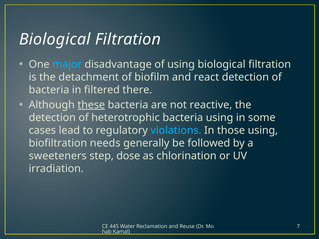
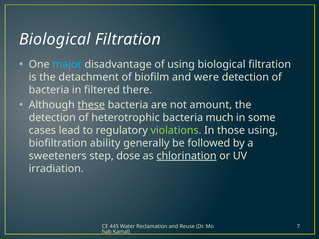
react: react -> were
reactive: reactive -> amount
bacteria using: using -> much
violations colour: light blue -> light green
needs: needs -> ability
chlorination underline: none -> present
